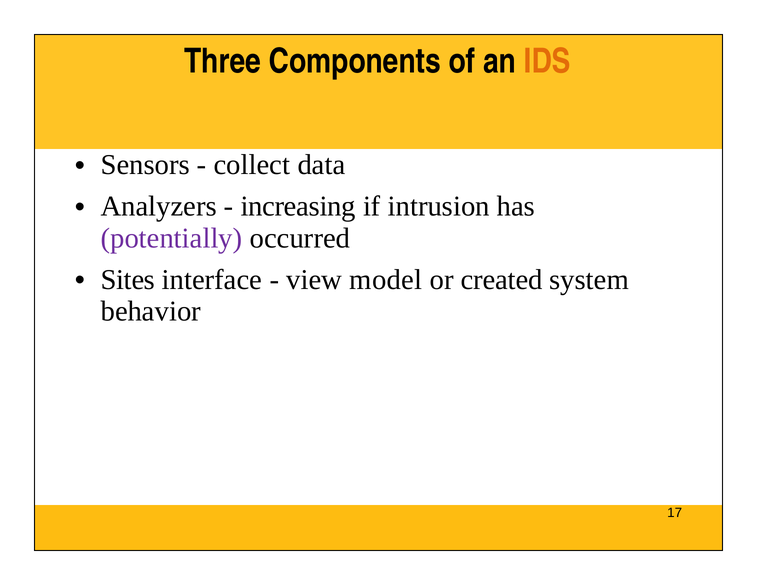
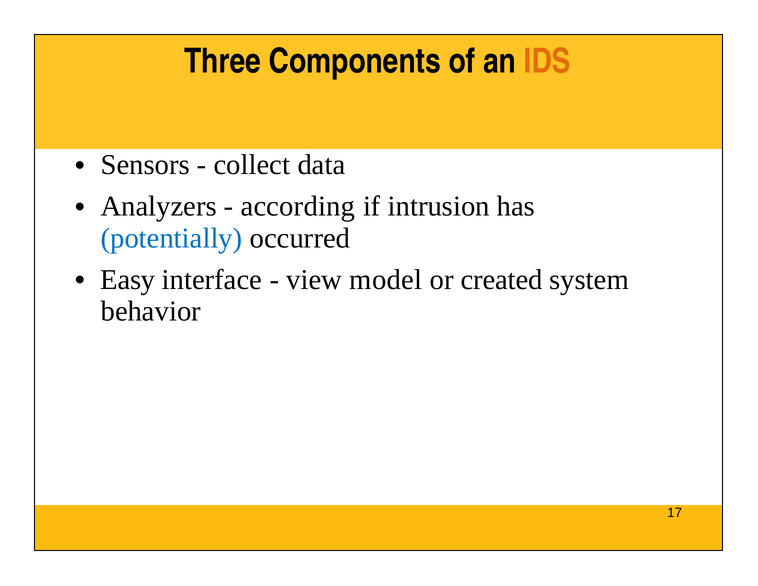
increasing: increasing -> according
potentially colour: purple -> blue
Sites: Sites -> Easy
